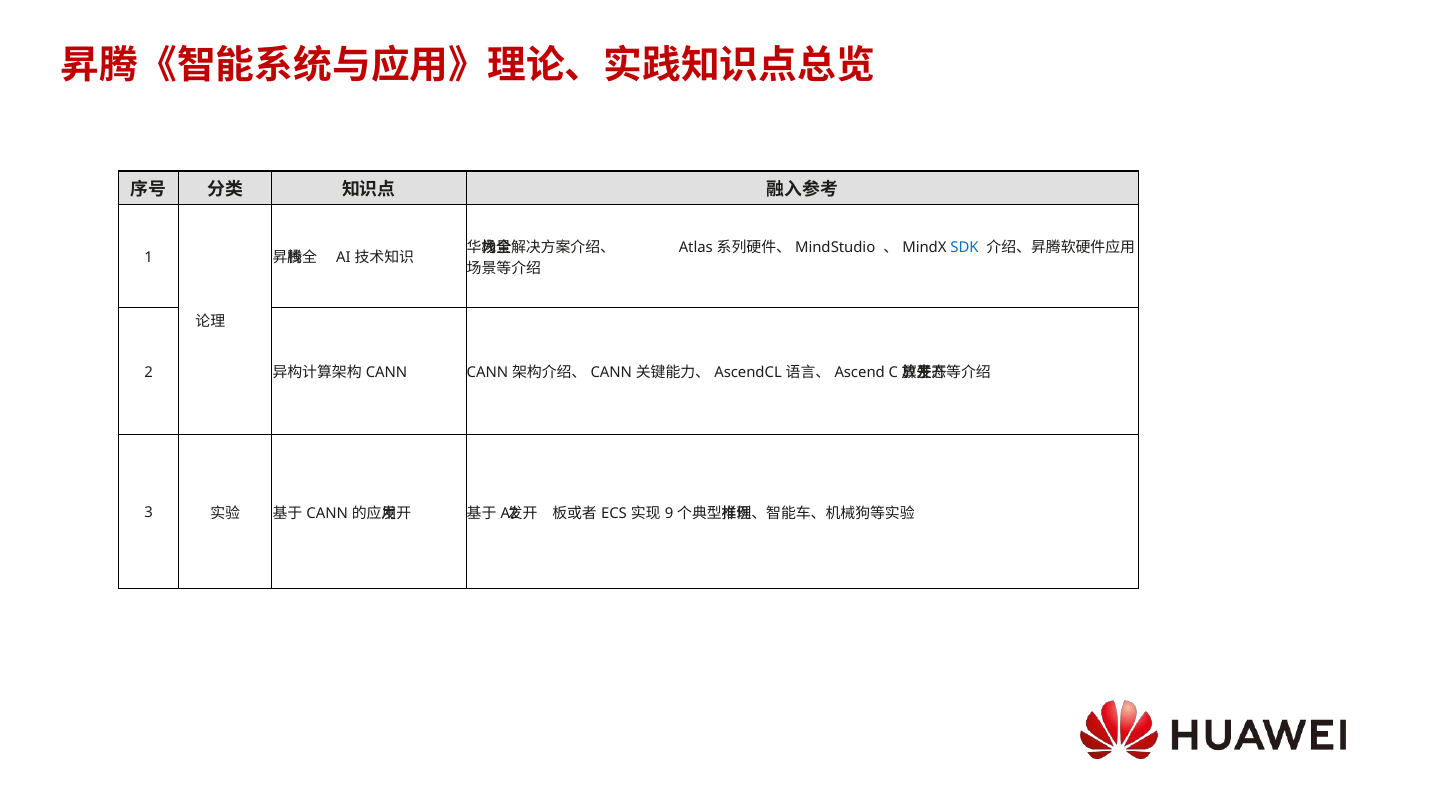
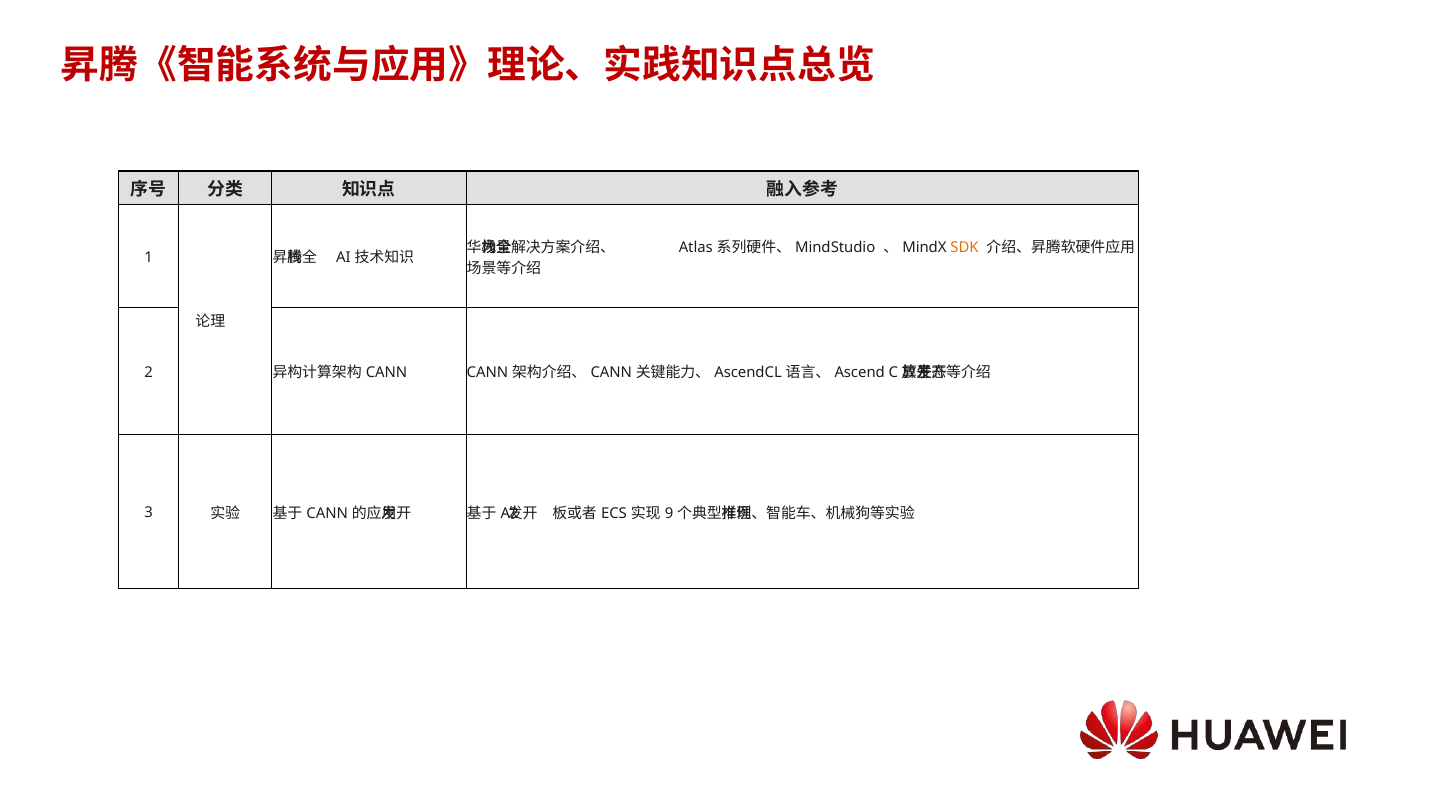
SDK colour: blue -> orange
